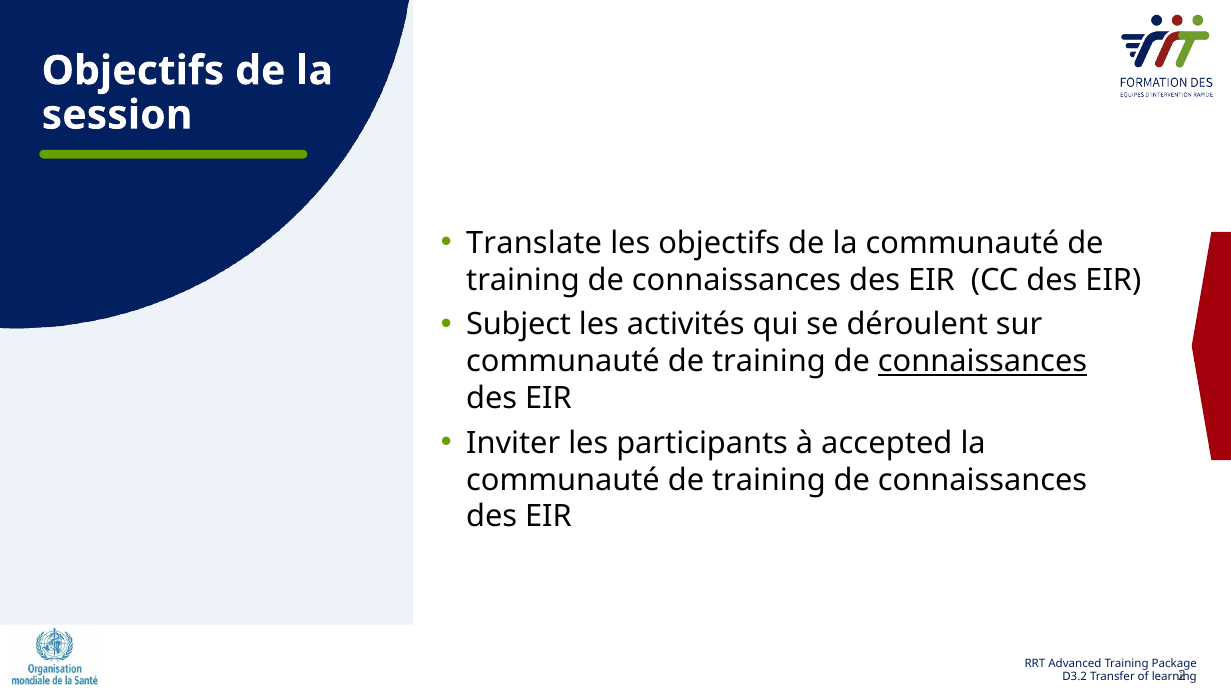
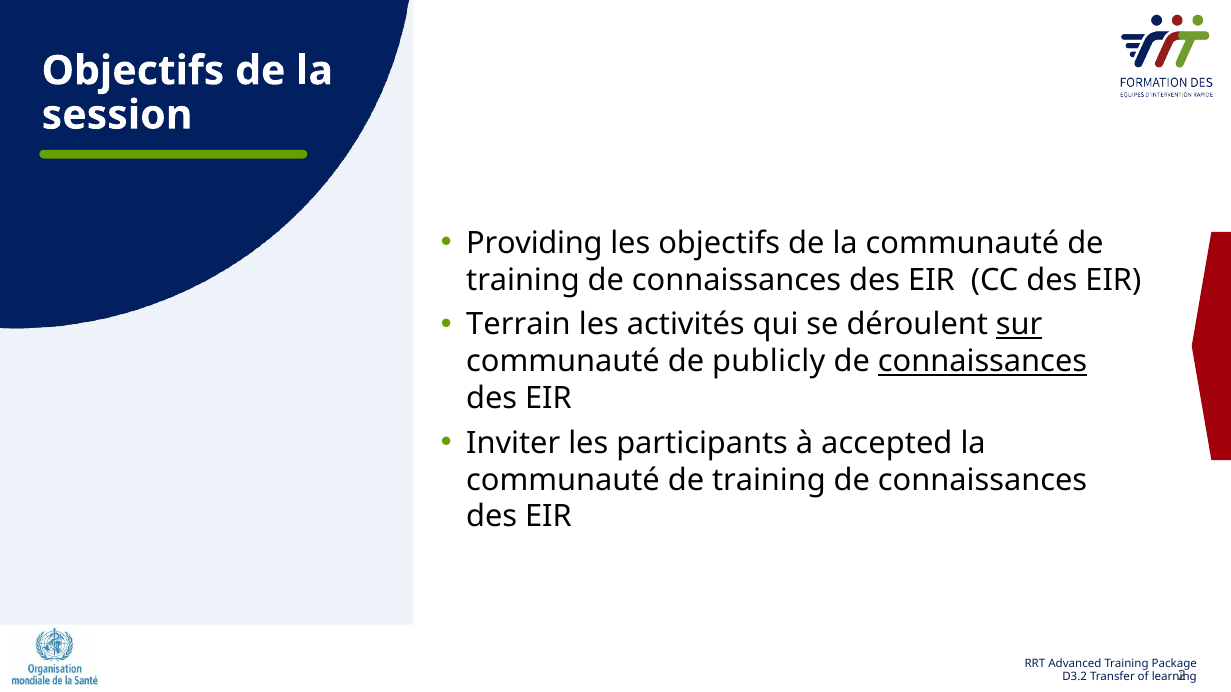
Translate: Translate -> Providing
Subject: Subject -> Terrain
sur underline: none -> present
training at (769, 362): training -> publicly
